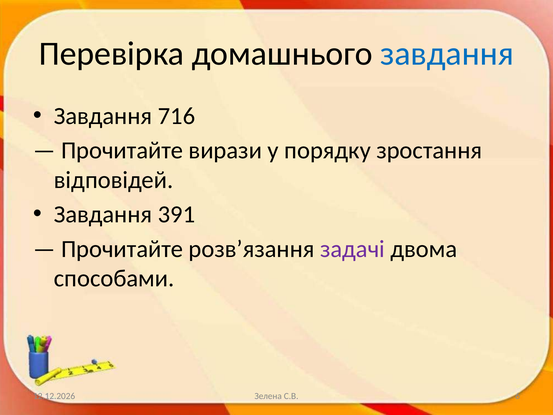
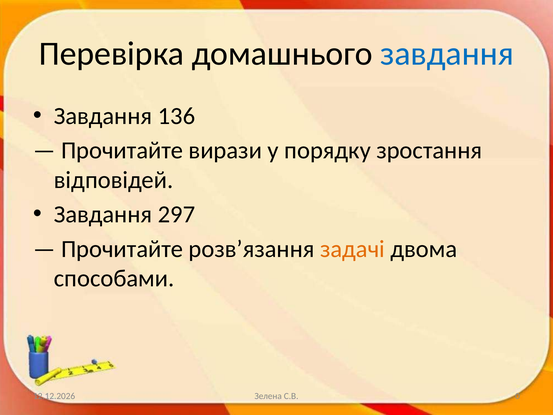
716: 716 -> 136
391: 391 -> 297
задачі colour: purple -> orange
6: 6 -> 0
